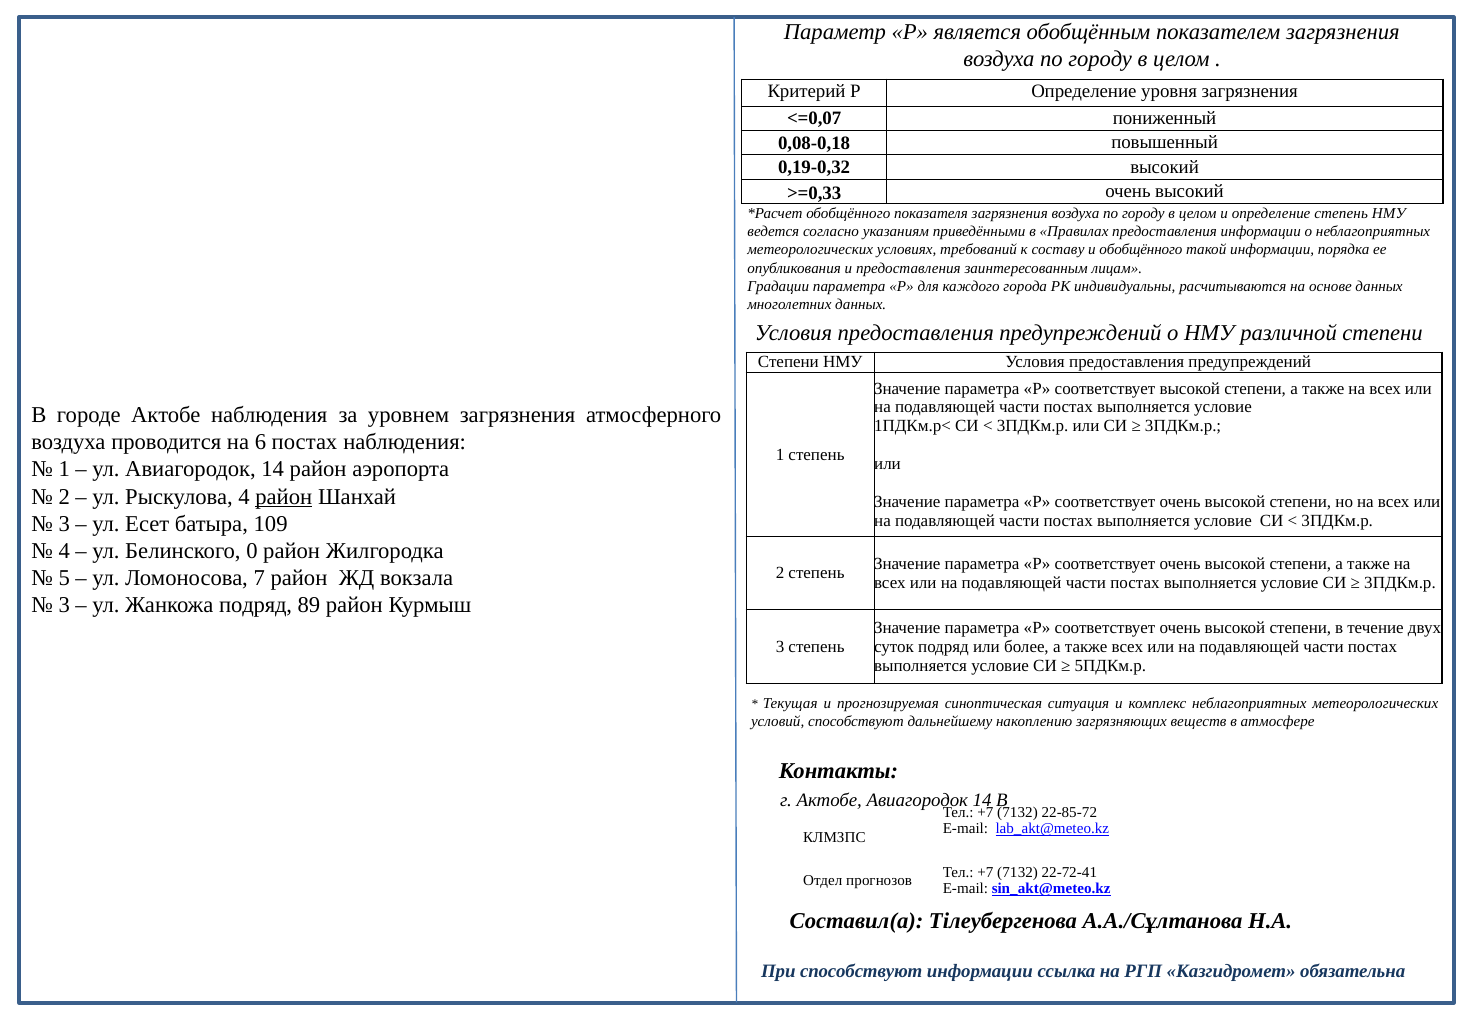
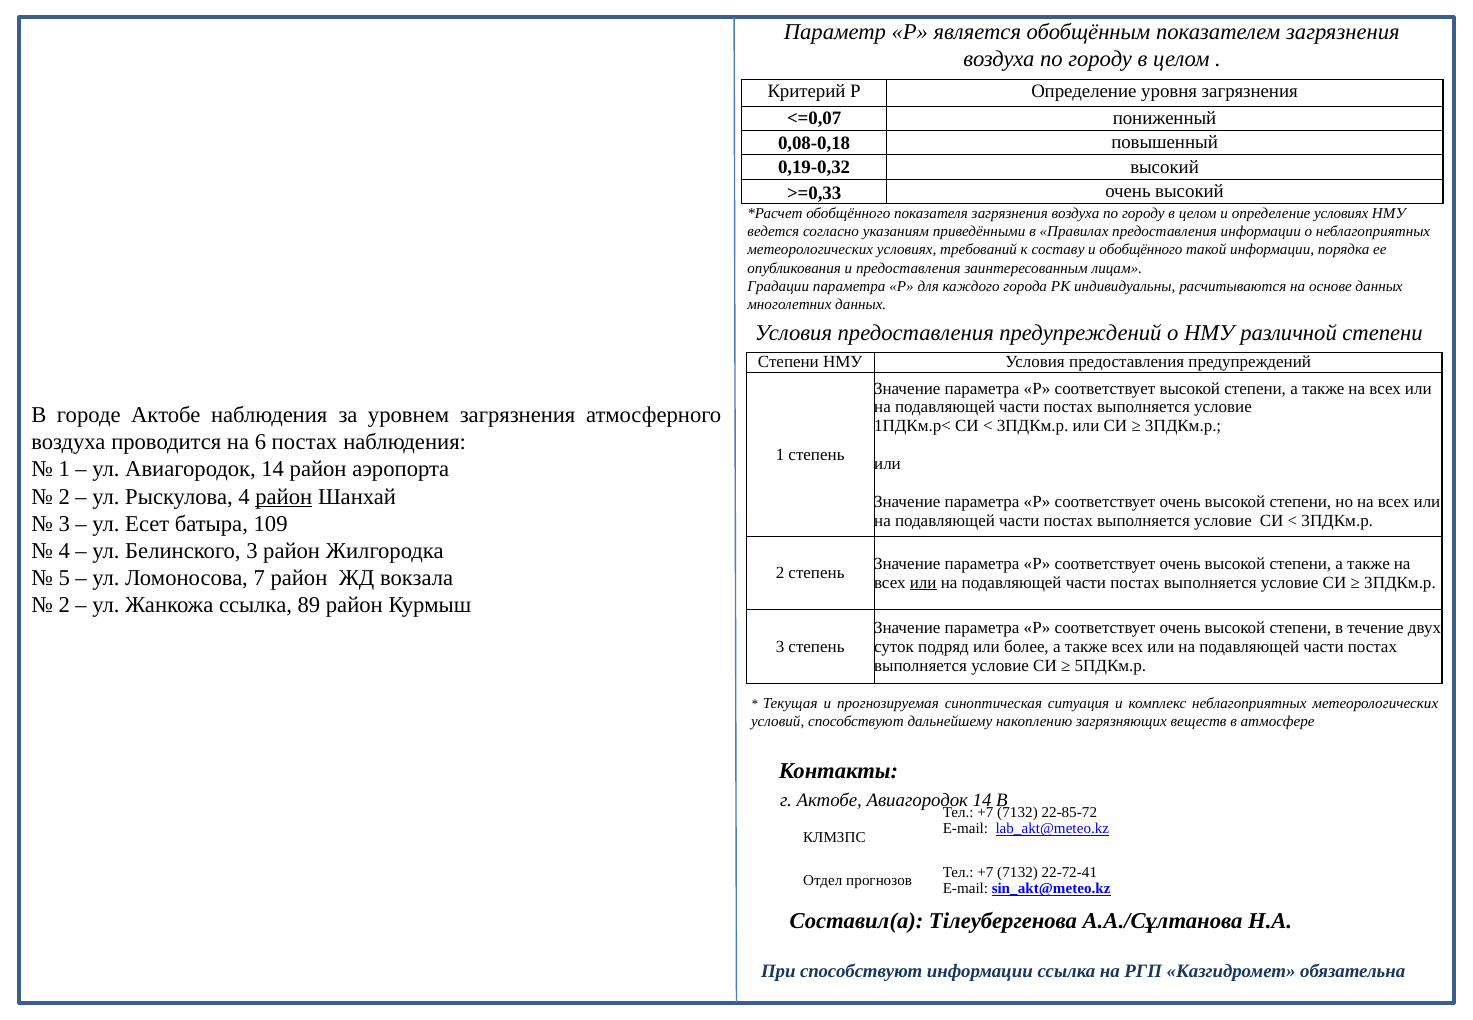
определение степень: степень -> условиях
Белинского 0: 0 -> 3
или at (923, 582) underline: none -> present
3 at (64, 605): 3 -> 2
Жанкожа подряд: подряд -> ссылка
